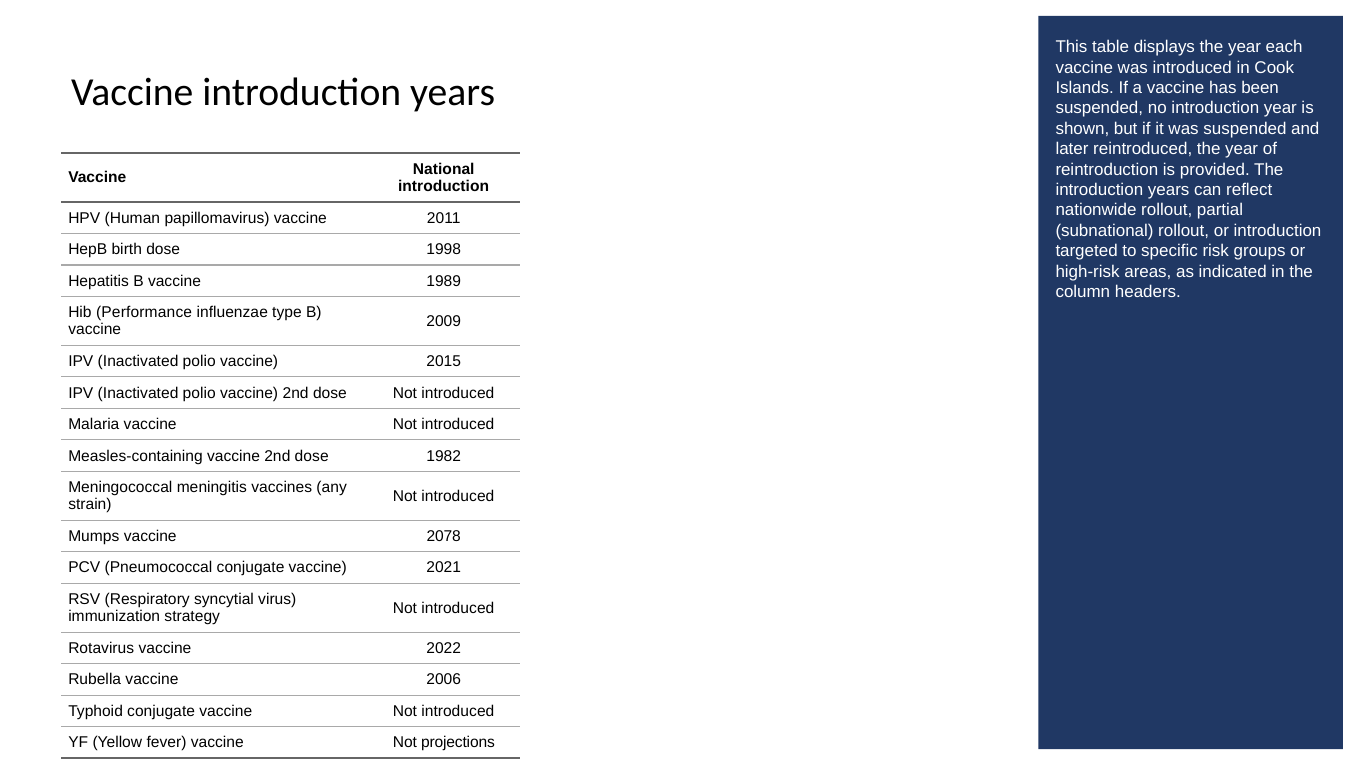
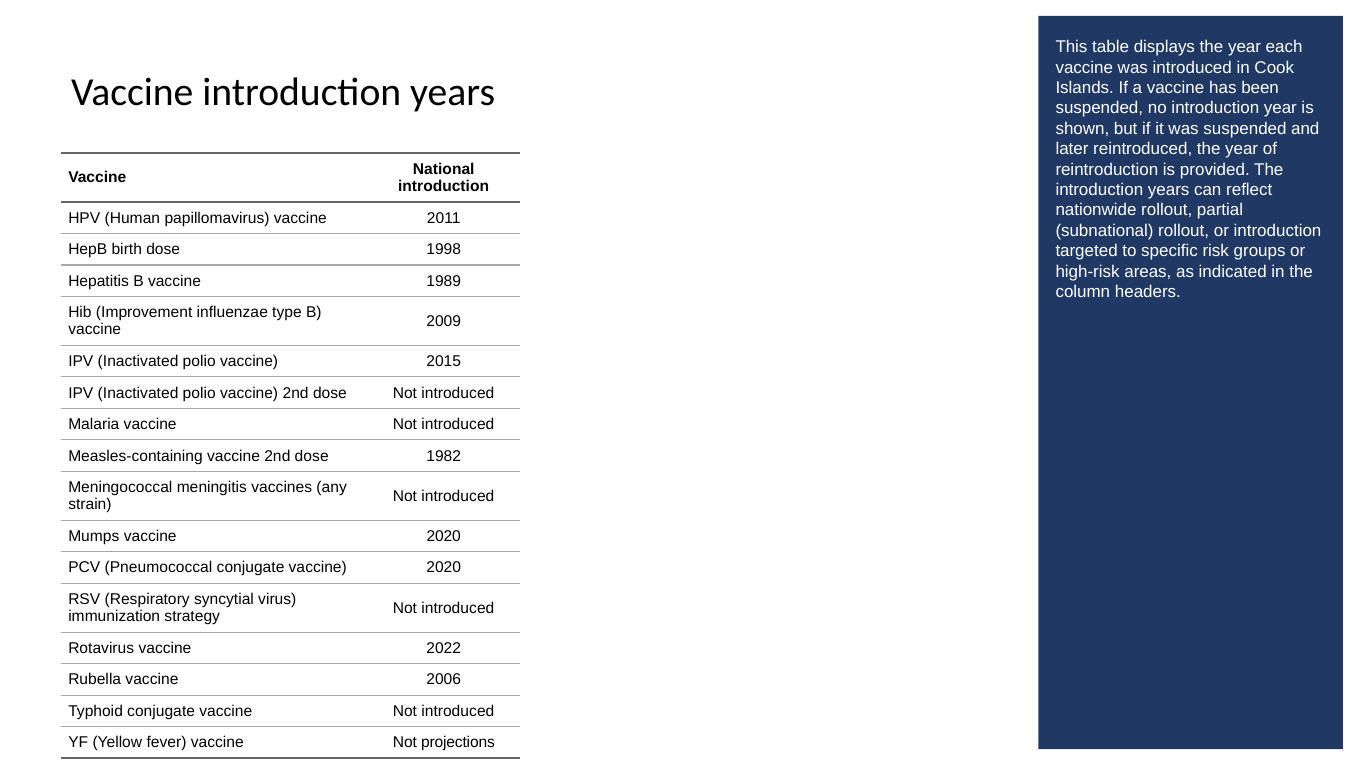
Performance: Performance -> Improvement
Mumps vaccine 2078: 2078 -> 2020
conjugate vaccine 2021: 2021 -> 2020
